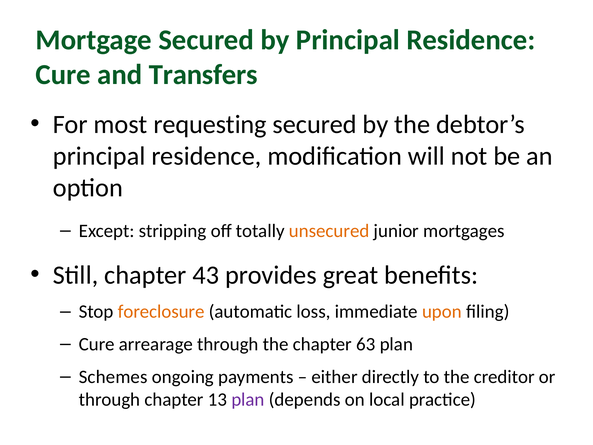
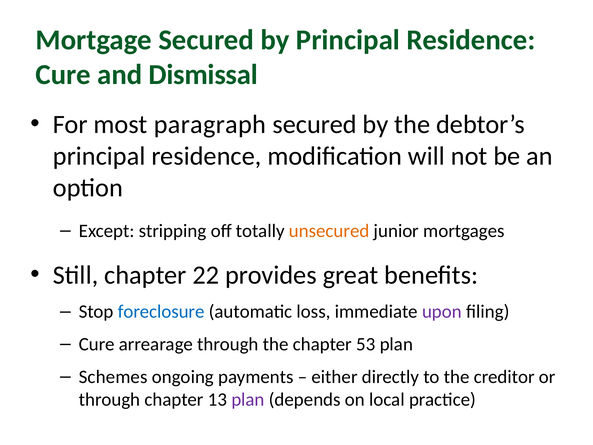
Transfers: Transfers -> Dismissal
requesting: requesting -> paragraph
43: 43 -> 22
foreclosure colour: orange -> blue
upon colour: orange -> purple
63: 63 -> 53
